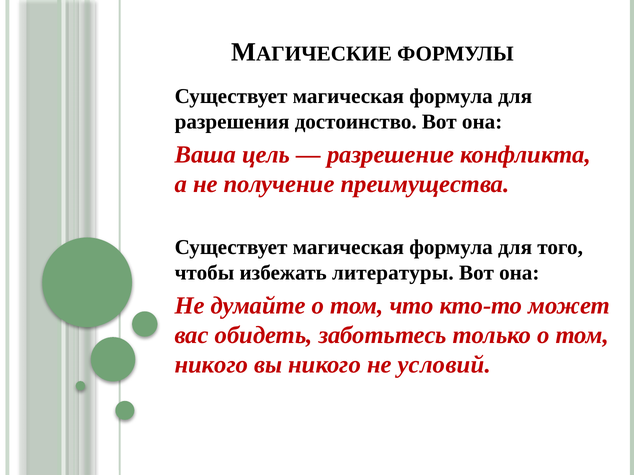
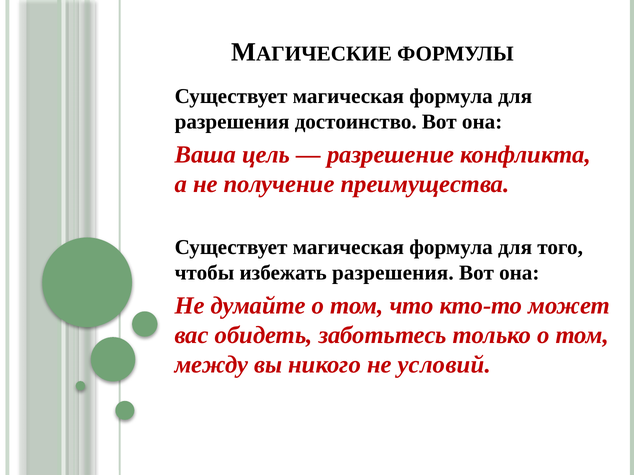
избежать литературы: литературы -> разрешения
никого at (211, 365): никого -> между
